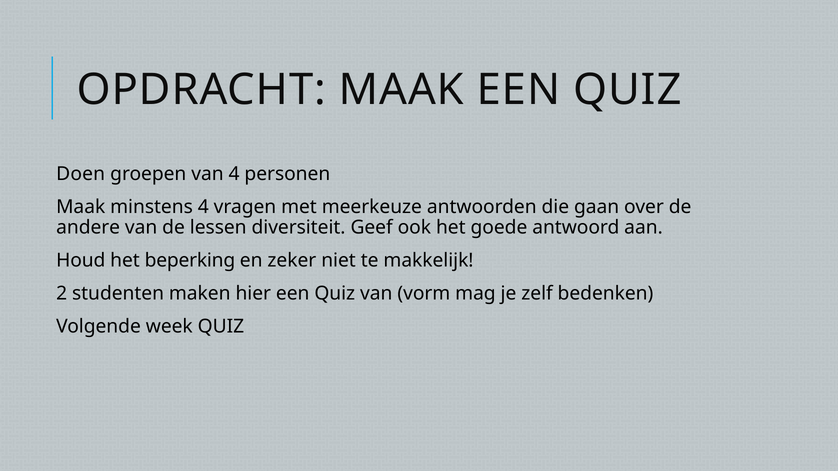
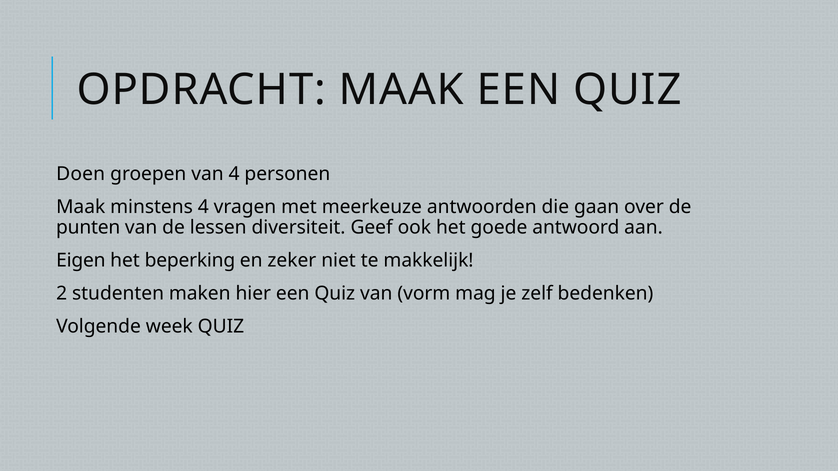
andere: andere -> punten
Houd: Houd -> Eigen
